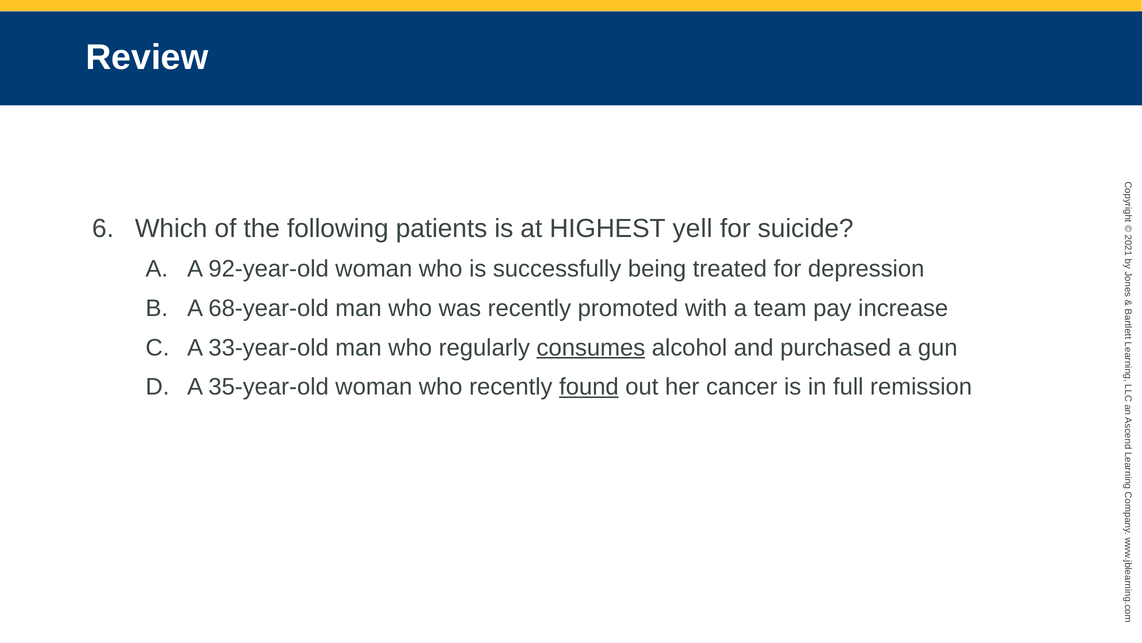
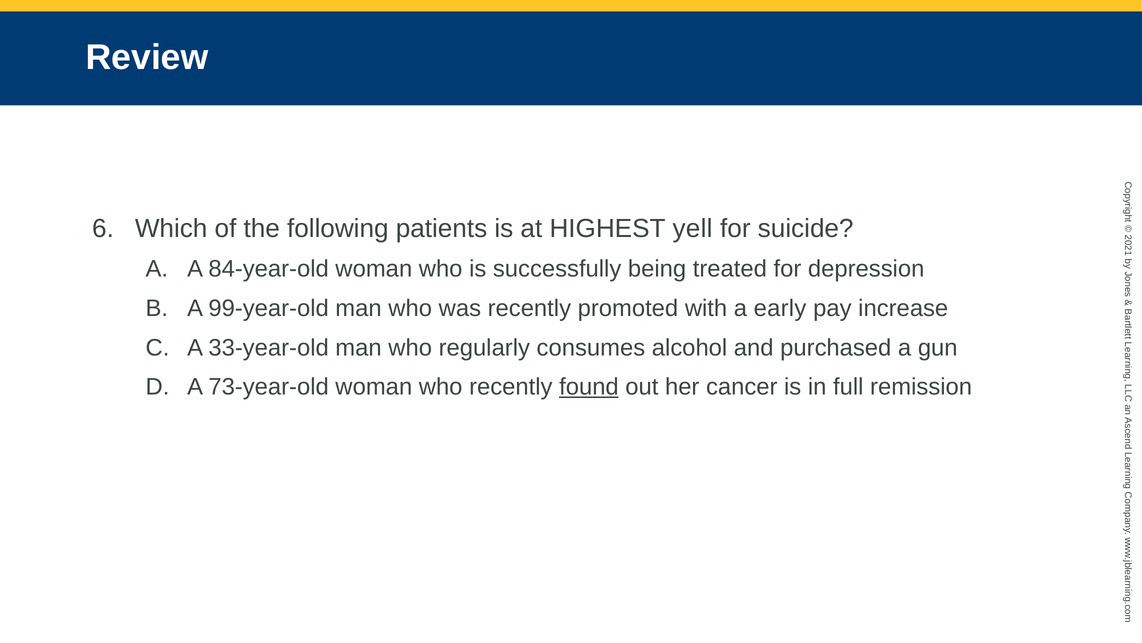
92-year-old: 92-year-old -> 84-year-old
68-year-old: 68-year-old -> 99-year-old
team: team -> early
consumes underline: present -> none
35-year-old: 35-year-old -> 73-year-old
